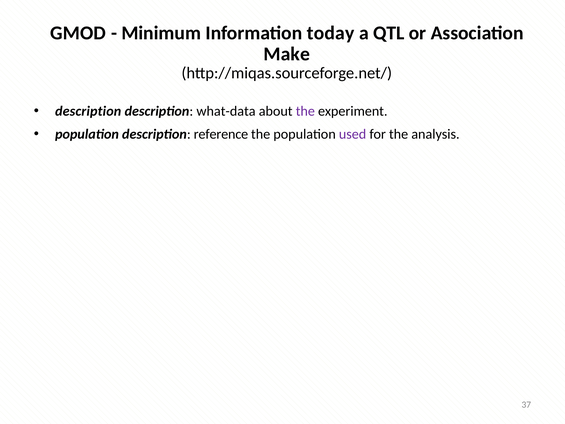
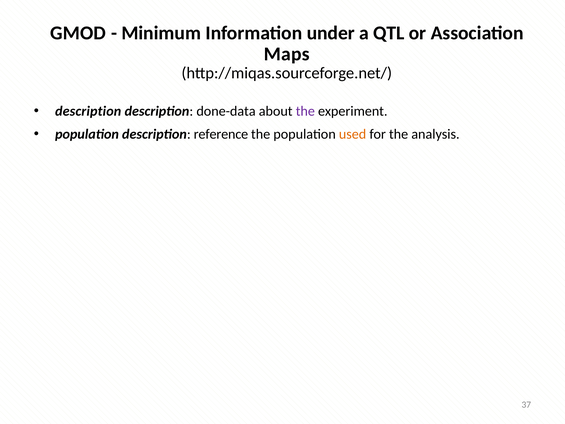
today: today -> under
Make: Make -> Maps
what-data: what-data -> done-data
used colour: purple -> orange
